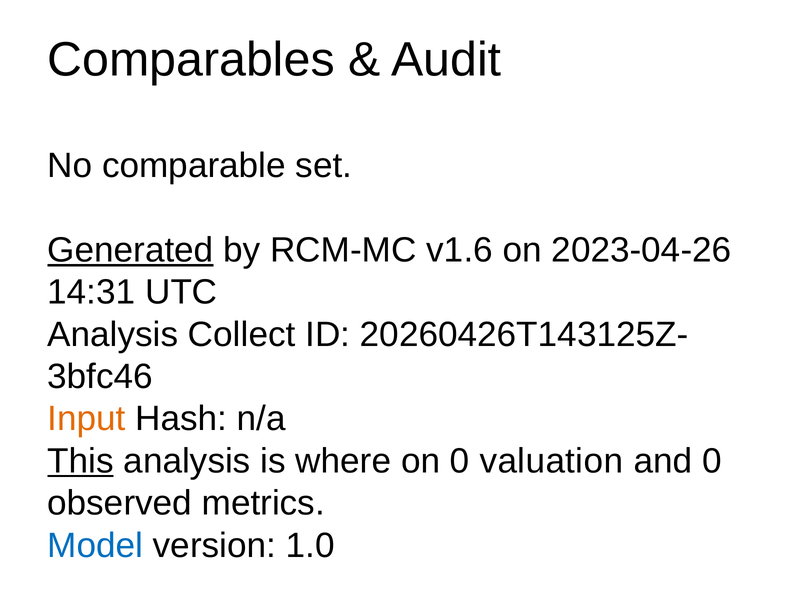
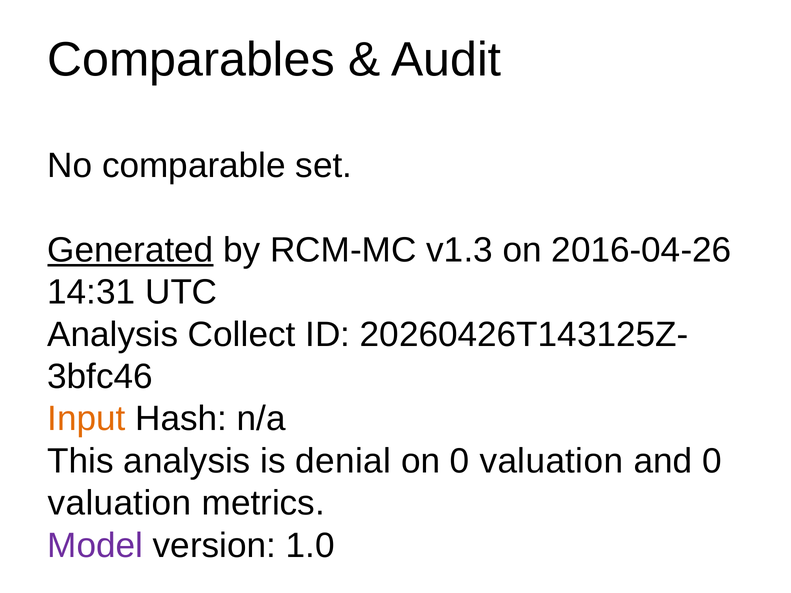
v1.6: v1.6 -> v1.3
2023-04-26: 2023-04-26 -> 2016-04-26
This underline: present -> none
where: where -> denial
observed at (120, 503): observed -> valuation
Model colour: blue -> purple
